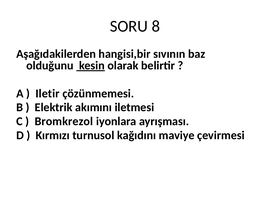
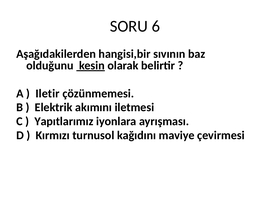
8: 8 -> 6
Bromkrezol: Bromkrezol -> Yapıtlarımız
